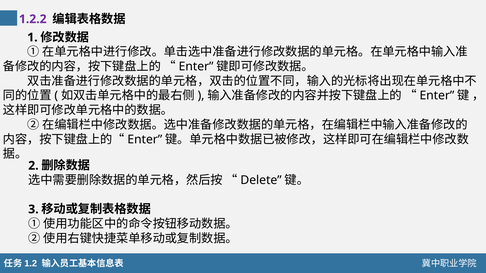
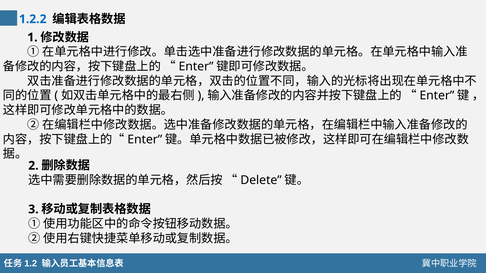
1.2.2 colour: purple -> blue
